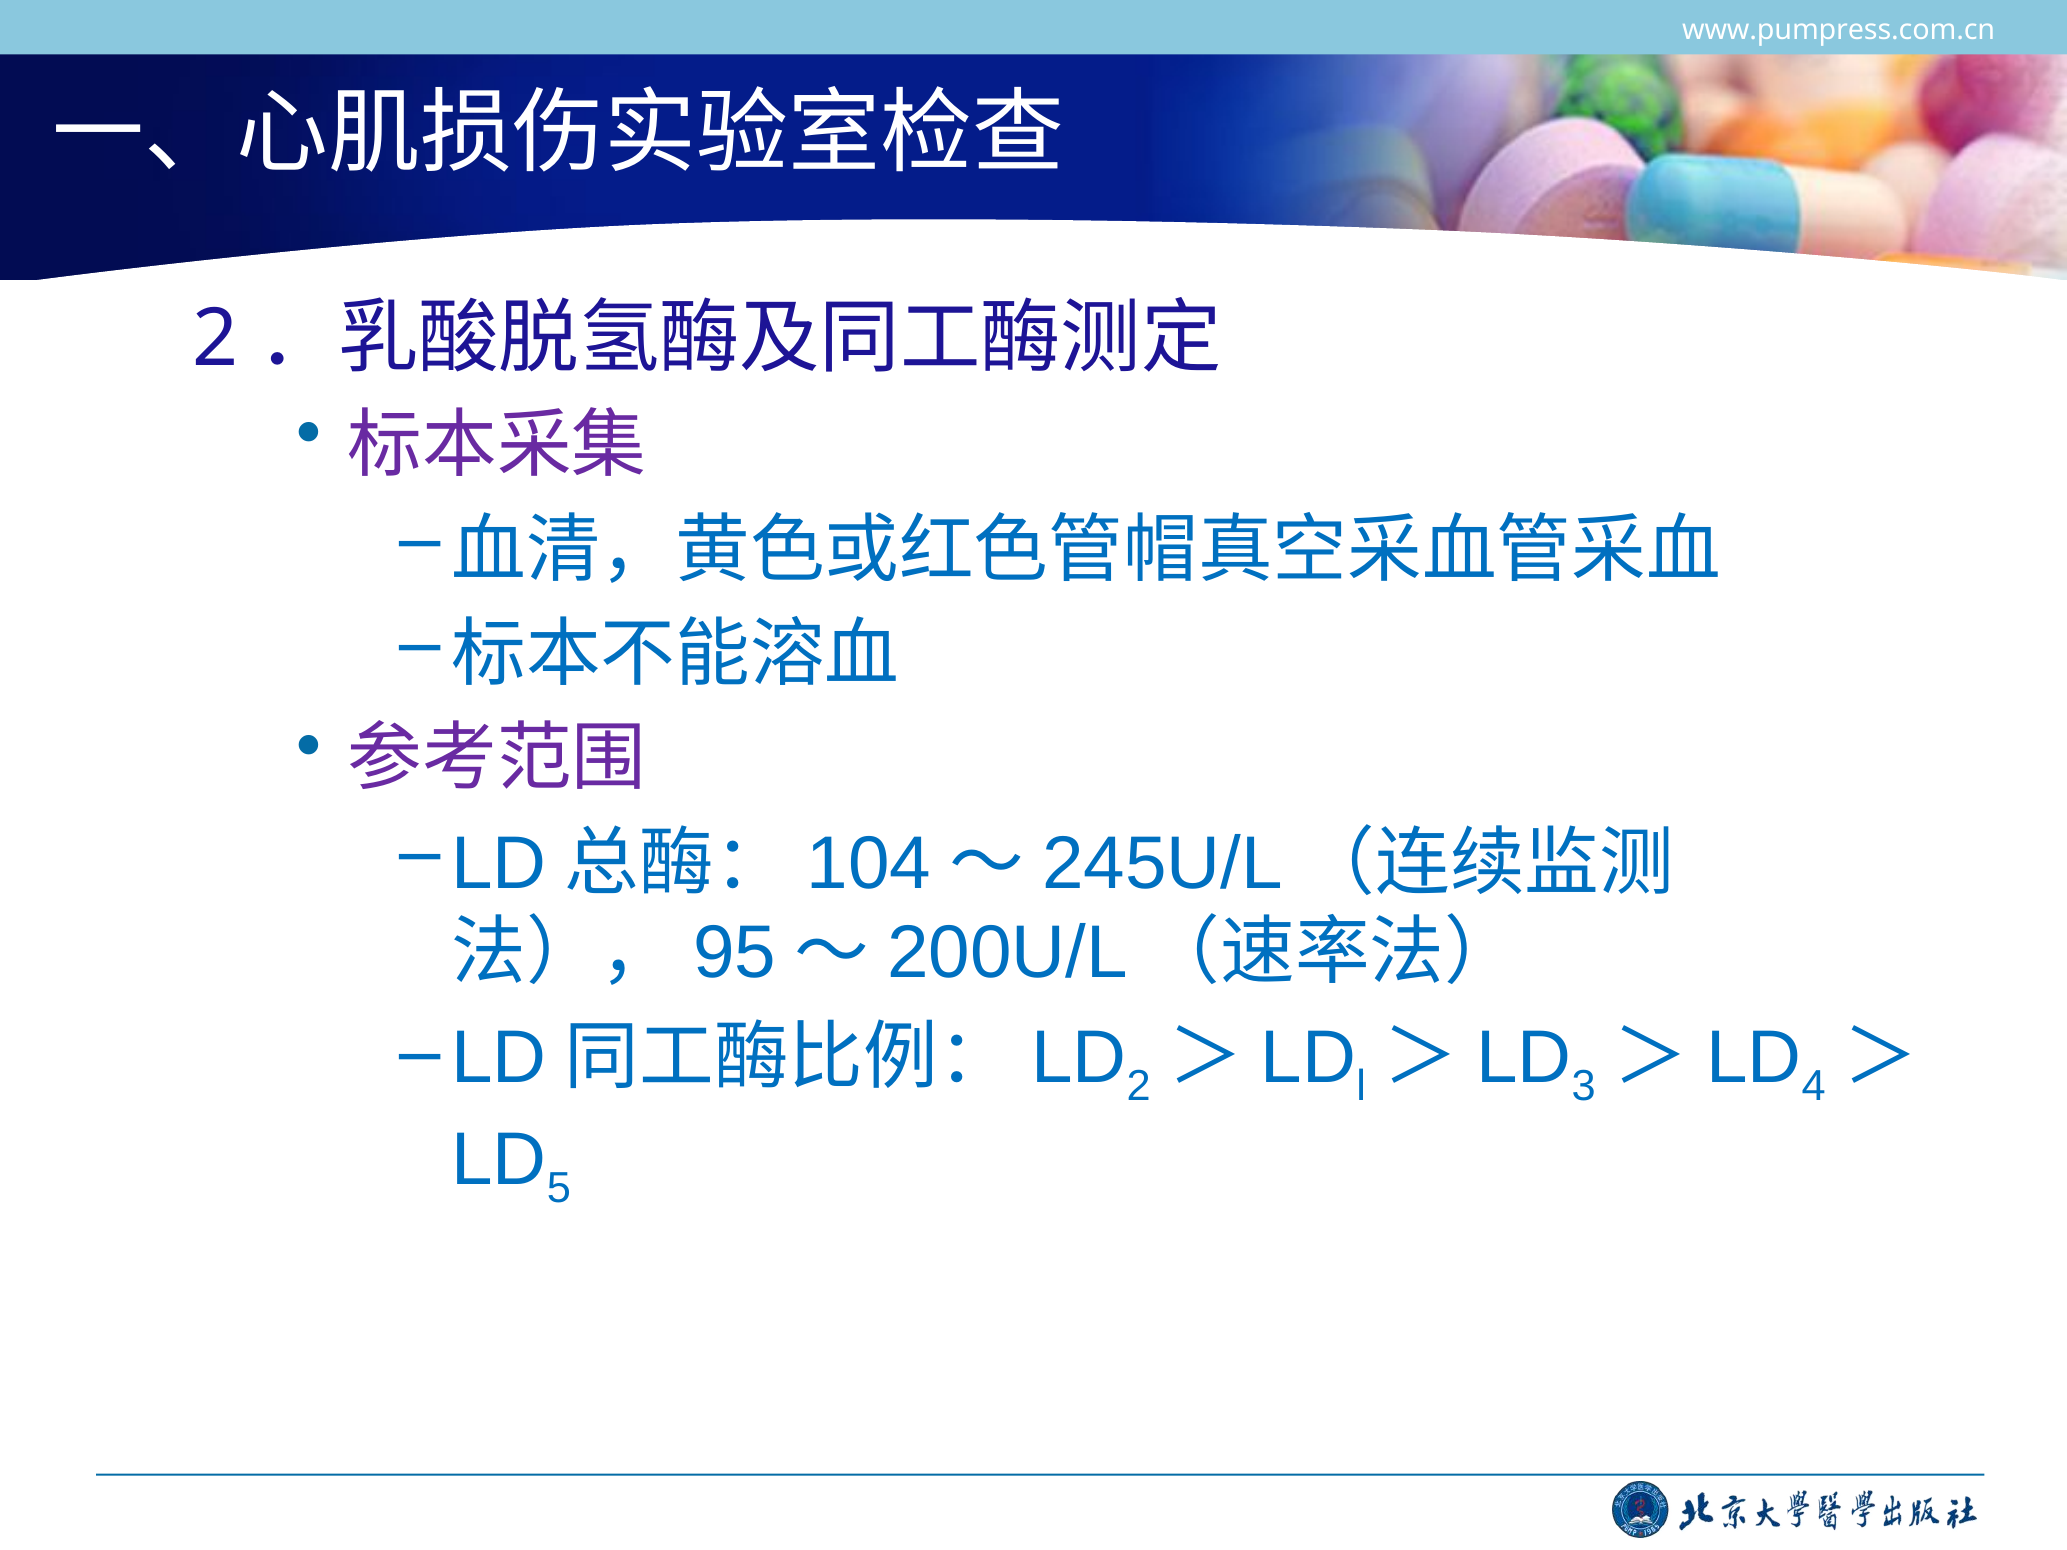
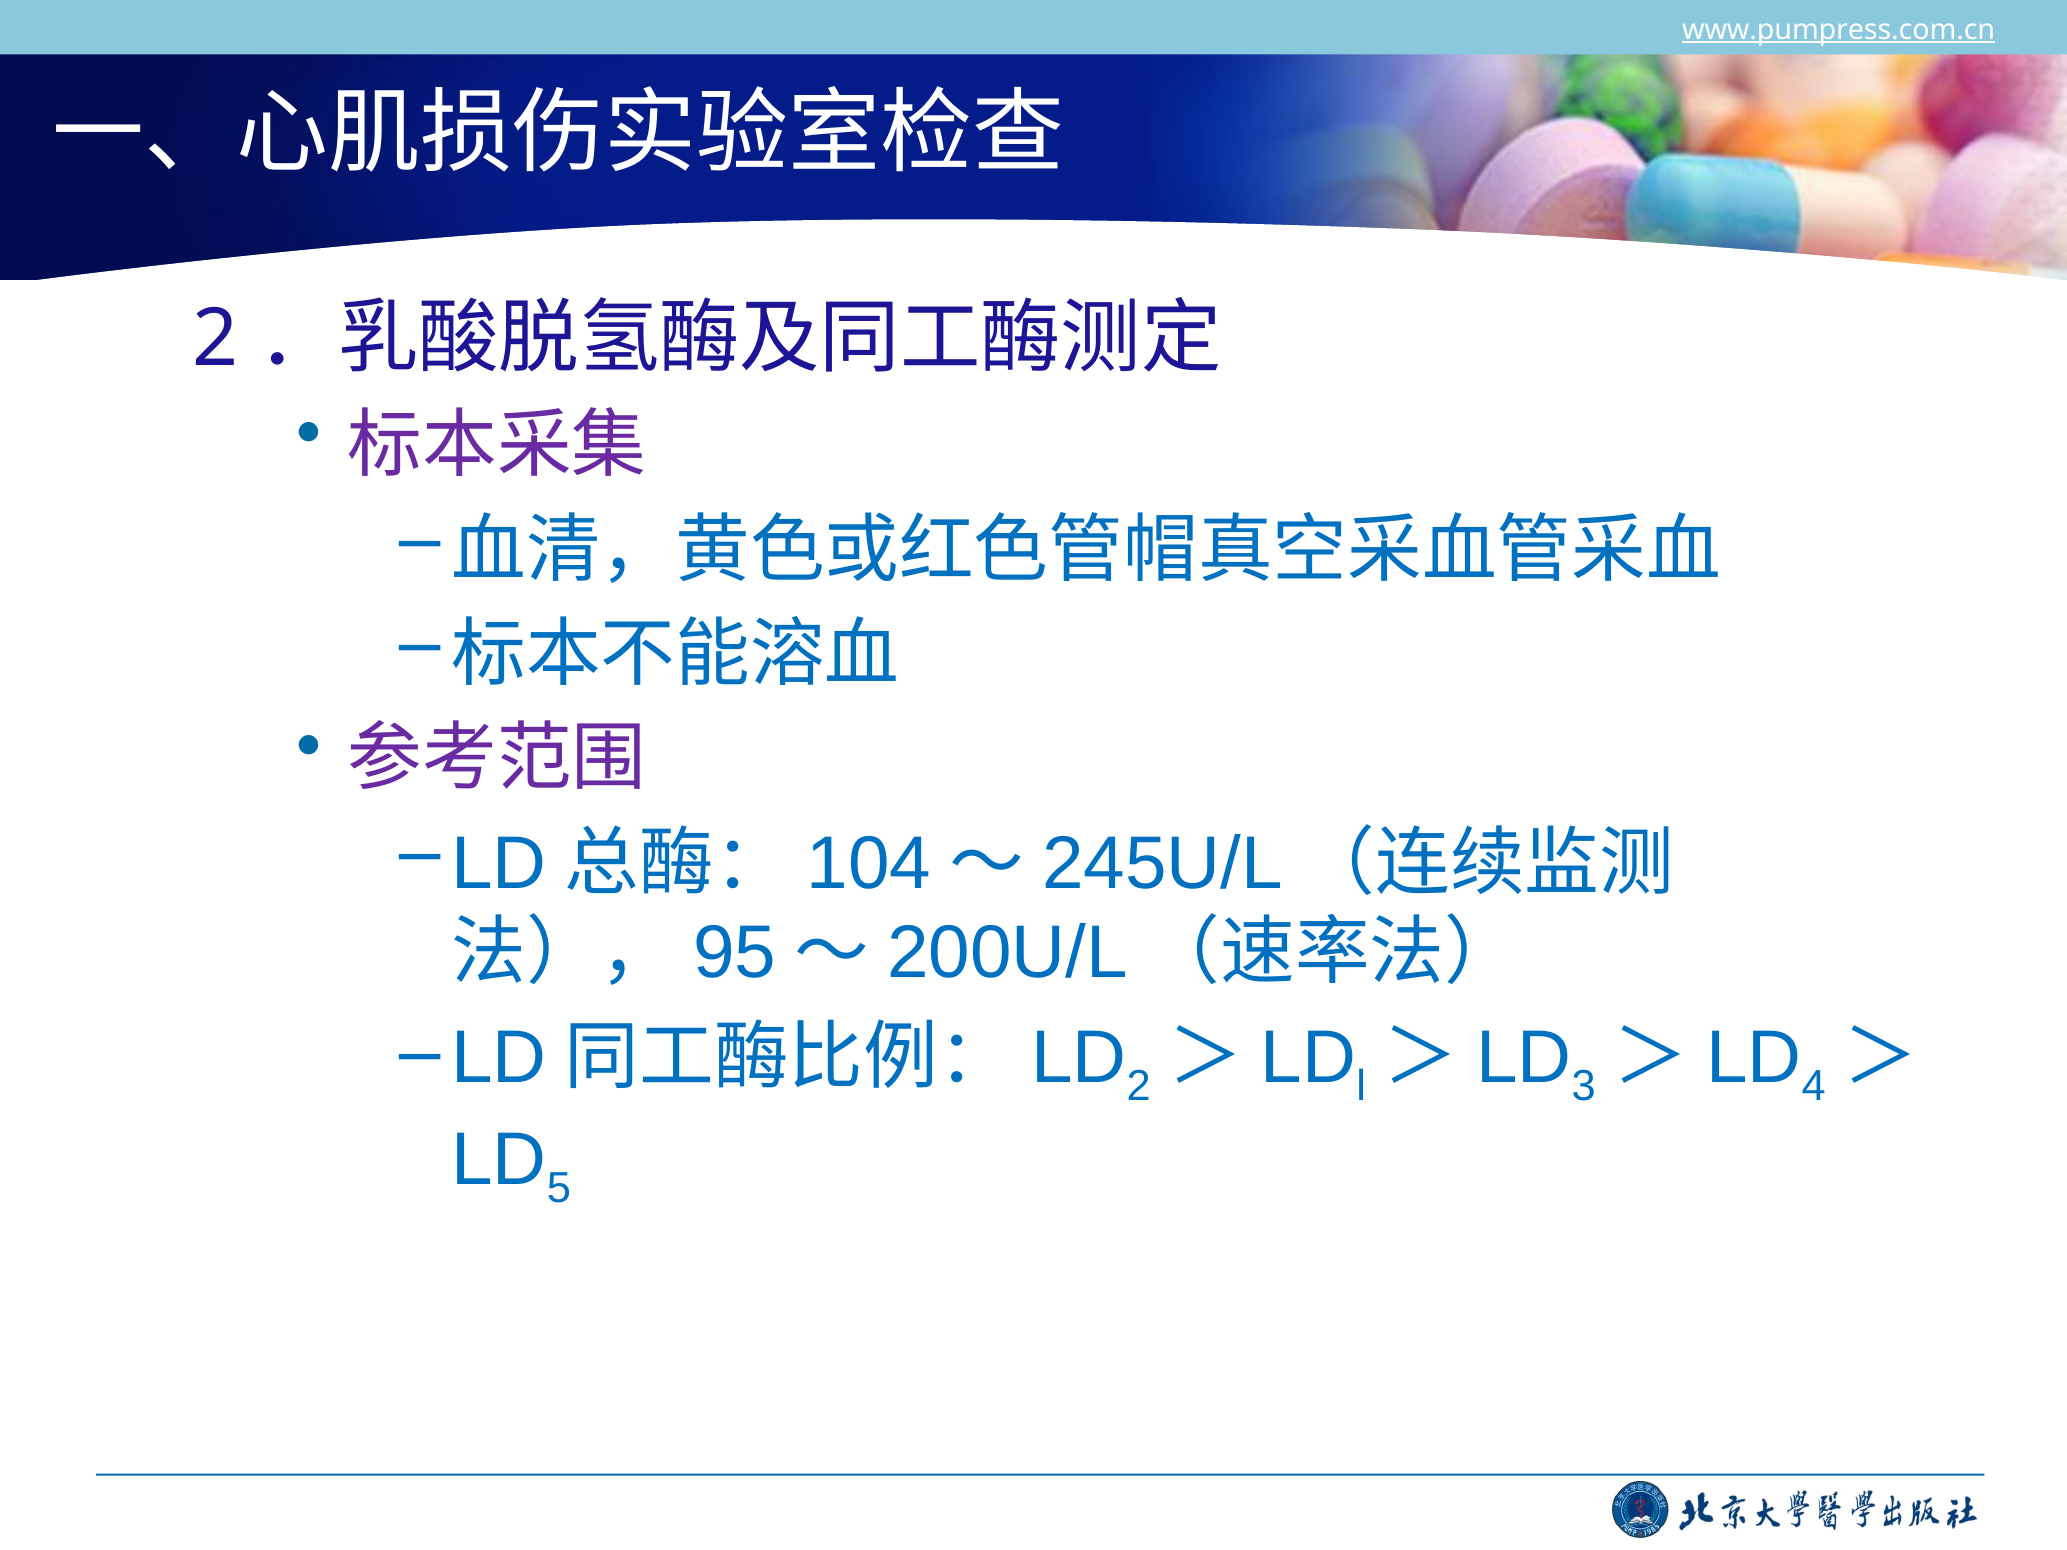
www.pumpress.com.cn underline: none -> present
